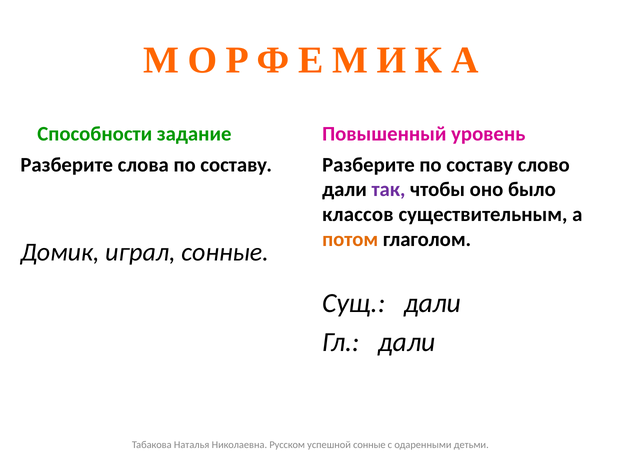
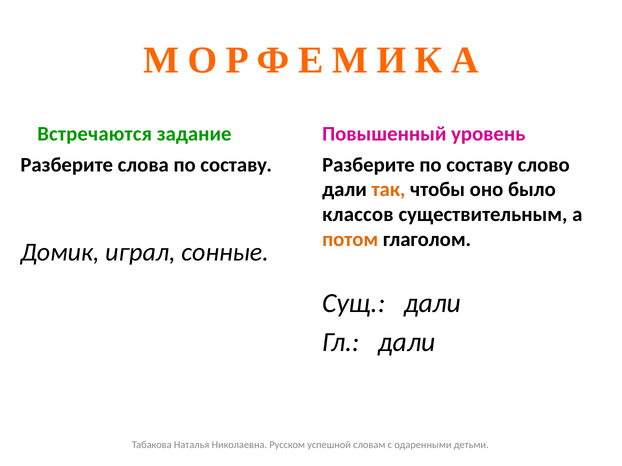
Способности: Способности -> Встречаются
так colour: purple -> orange
успешной сонные: сонные -> словам
